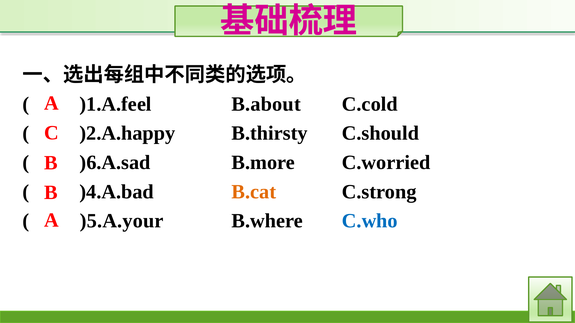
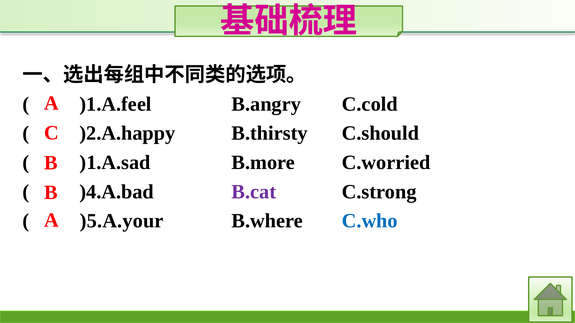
B.about: B.about -> B.angry
)6.A.sad: )6.A.sad -> )1.A.sad
B.cat colour: orange -> purple
